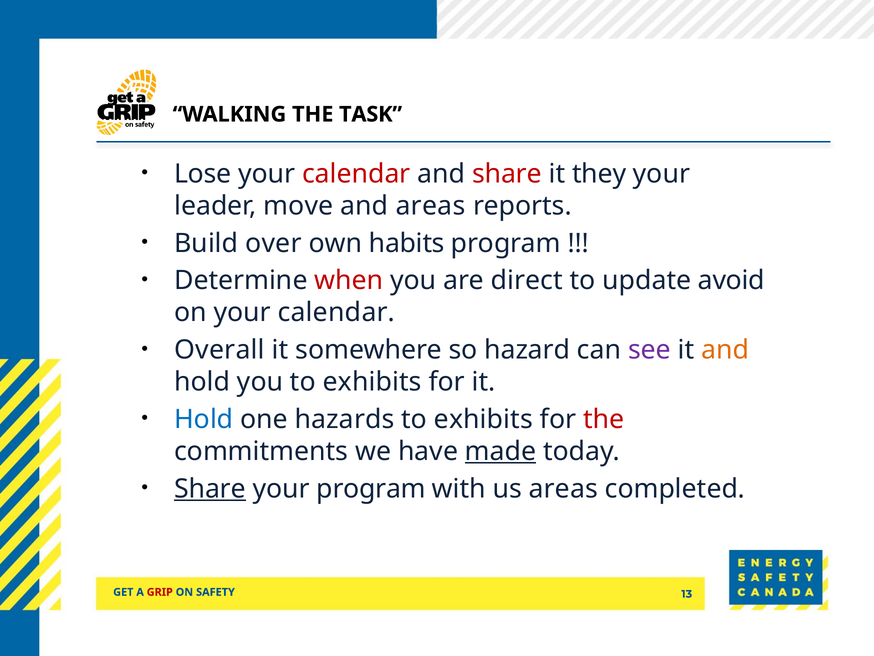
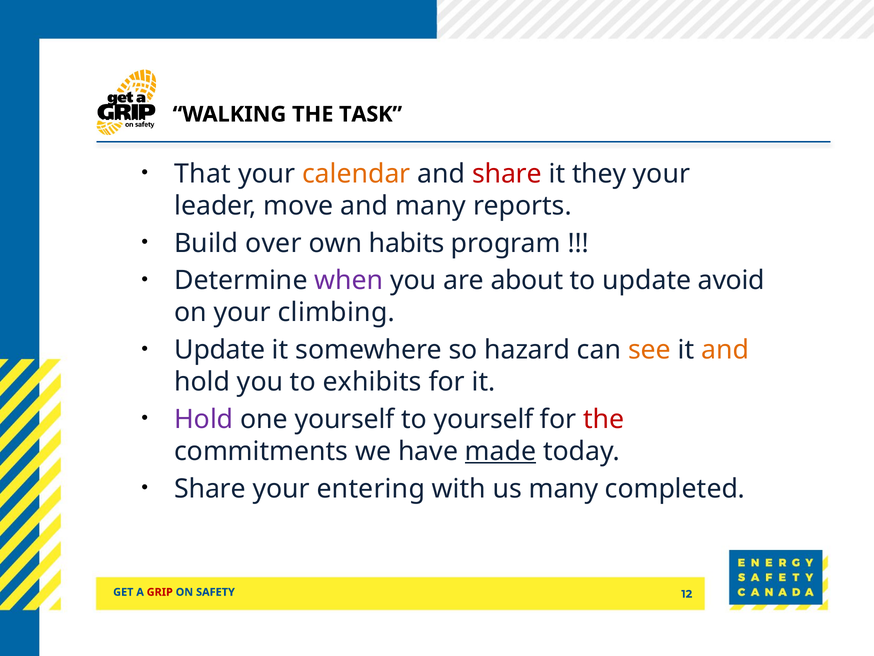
Lose: Lose -> That
calendar at (356, 174) colour: red -> orange
and areas: areas -> many
when colour: red -> purple
direct: direct -> about
on your calendar: calendar -> climbing
Overall at (220, 350): Overall -> Update
see colour: purple -> orange
Hold at (204, 419) colour: blue -> purple
one hazards: hazards -> yourself
exhibits at (483, 419): exhibits -> yourself
Share at (210, 488) underline: present -> none
your program: program -> entering
us areas: areas -> many
13: 13 -> 12
